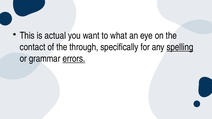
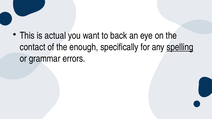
what: what -> back
through: through -> enough
errors underline: present -> none
